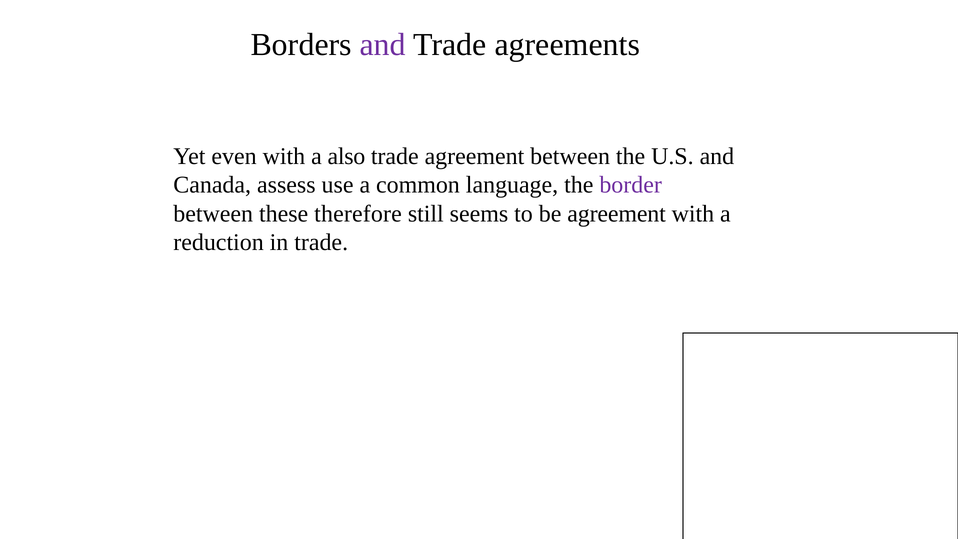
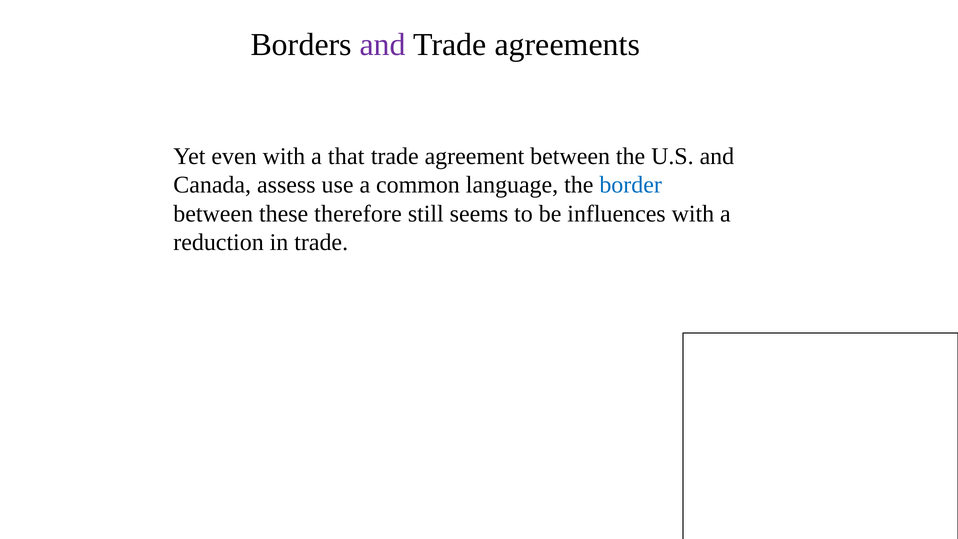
also: also -> that
border colour: purple -> blue
be agreement: agreement -> influences
